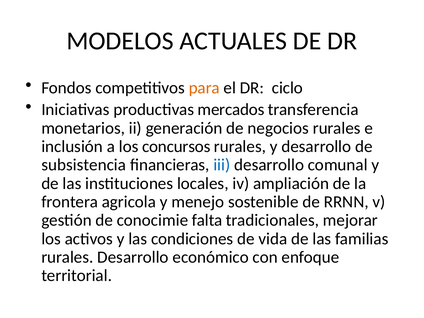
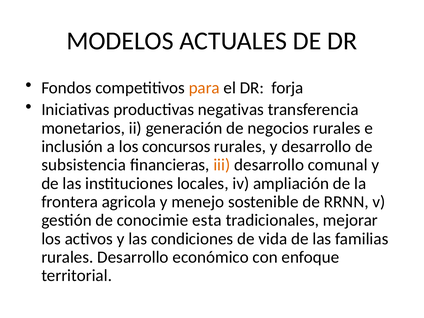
ciclo: ciclo -> forja
mercados: mercados -> negativas
iii colour: blue -> orange
falta: falta -> esta
